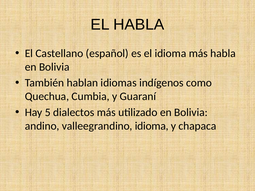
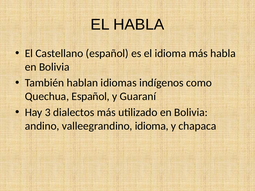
Quechua Cumbia: Cumbia -> Español
5: 5 -> 3
